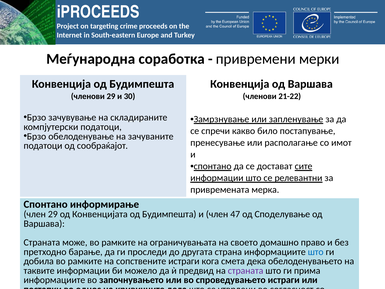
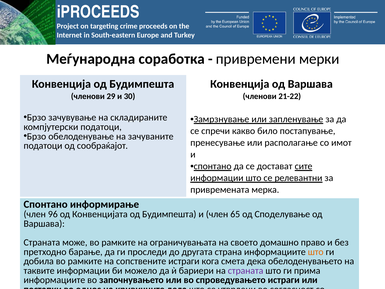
член 29: 29 -> 96
47: 47 -> 65
што at (316, 252) colour: blue -> orange
предвид: предвид -> бариери
